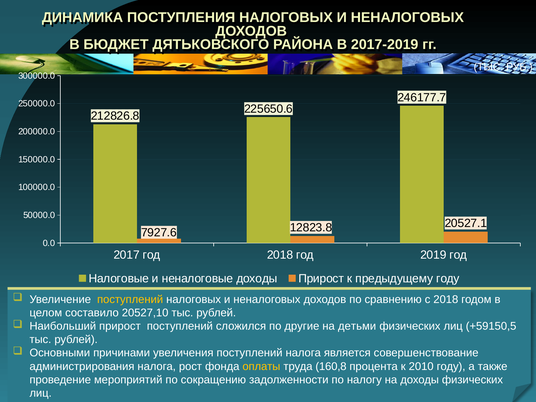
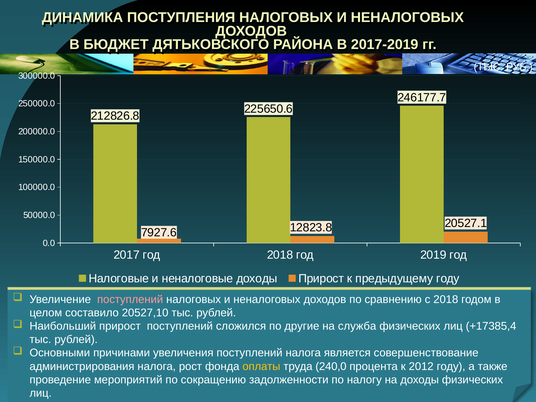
поступлений at (130, 299) colour: yellow -> pink
детьми: детьми -> служба
+59150,5: +59150,5 -> +17385,4
160,8: 160,8 -> 240,0
2010: 2010 -> 2012
